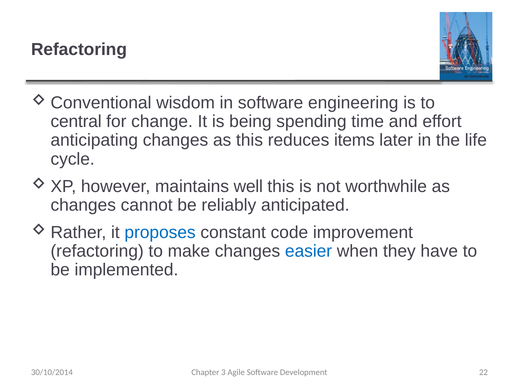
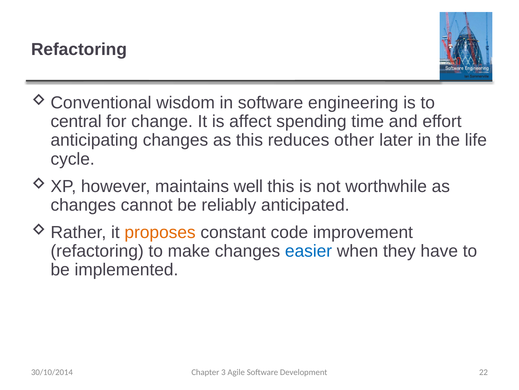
being: being -> affect
items: items -> other
proposes colour: blue -> orange
